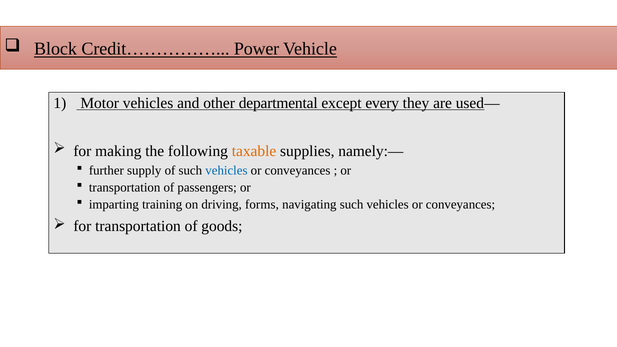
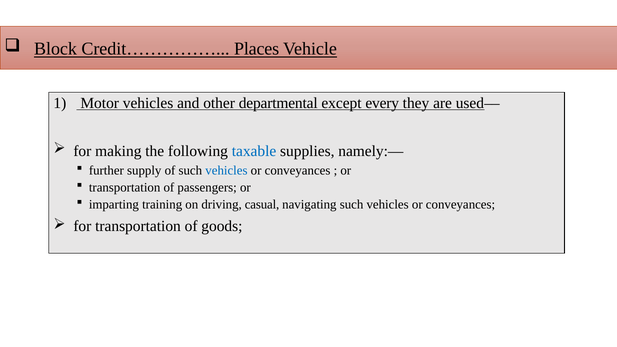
Power: Power -> Places
taxable colour: orange -> blue
forms: forms -> casual
